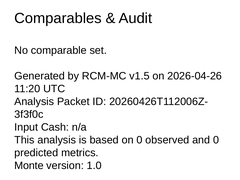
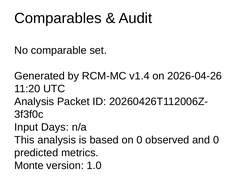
v1.5: v1.5 -> v1.4
Cash: Cash -> Days
